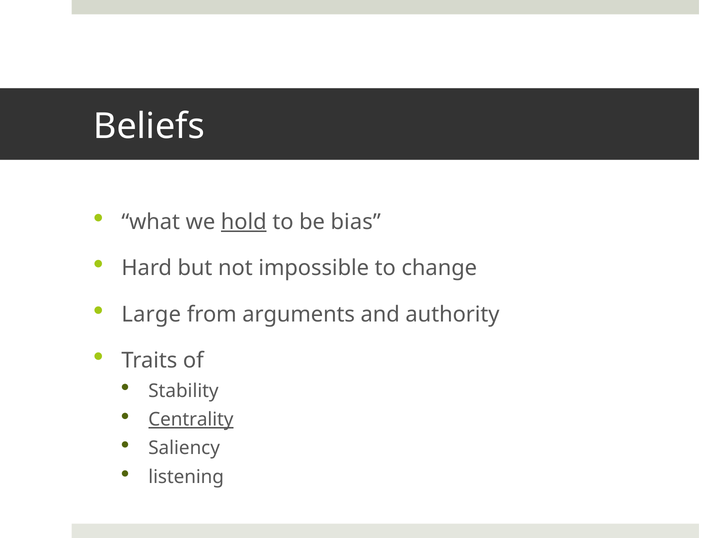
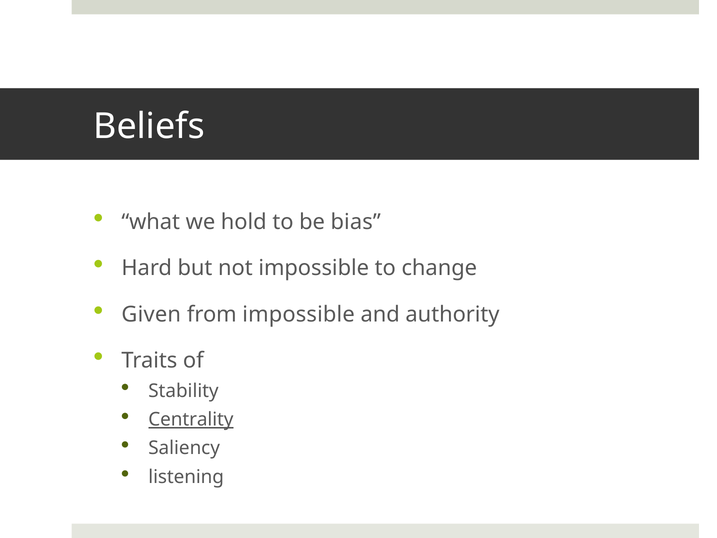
hold underline: present -> none
Large: Large -> Given
from arguments: arguments -> impossible
